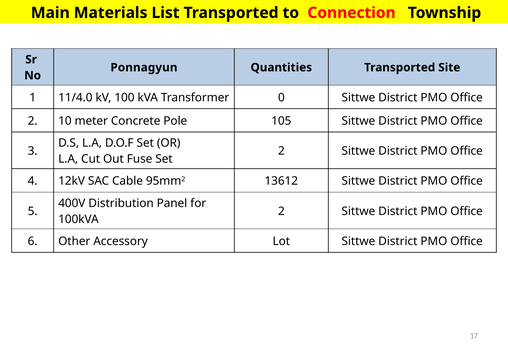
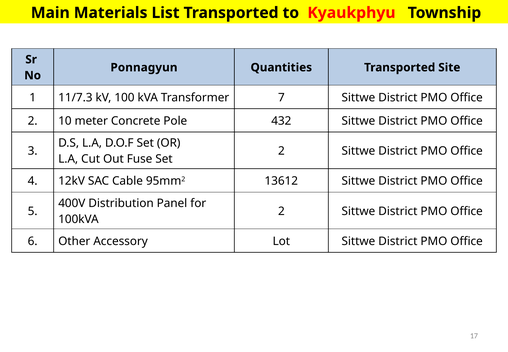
Connection: Connection -> Kyaukphyu
11/4.0: 11/4.0 -> 11/7.3
0: 0 -> 7
105: 105 -> 432
